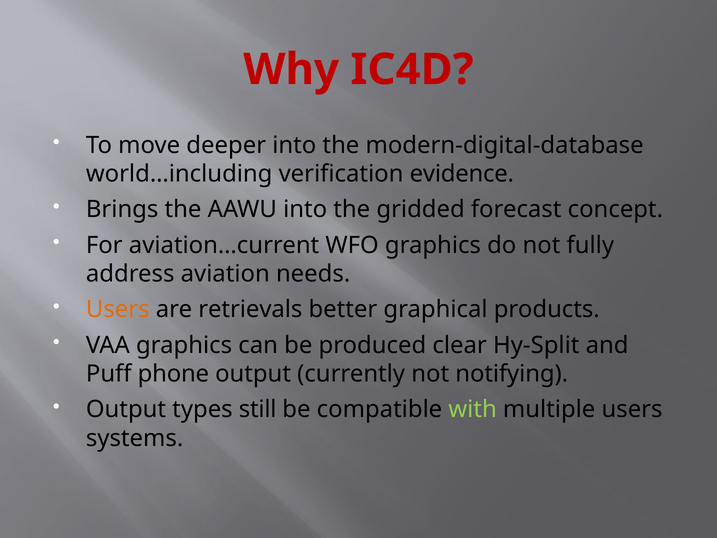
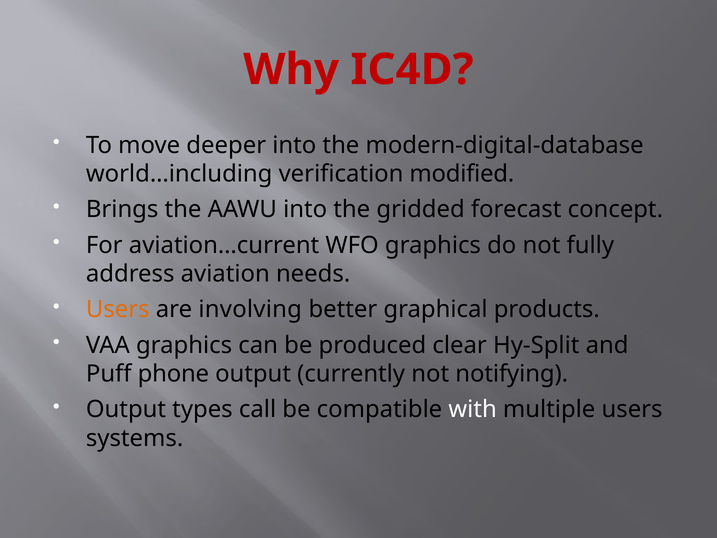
evidence: evidence -> modified
retrievals: retrievals -> involving
still: still -> call
with colour: light green -> white
